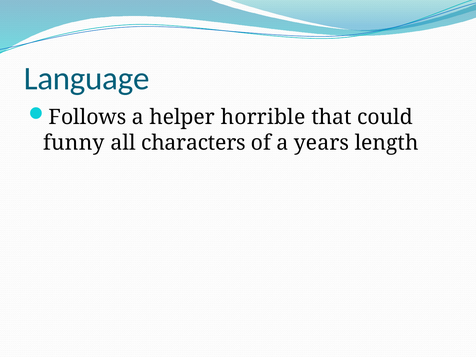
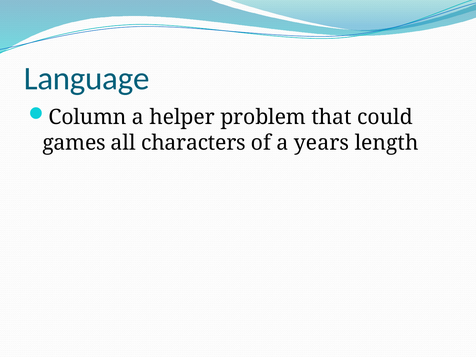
Follows: Follows -> Column
horrible: horrible -> problem
funny: funny -> games
